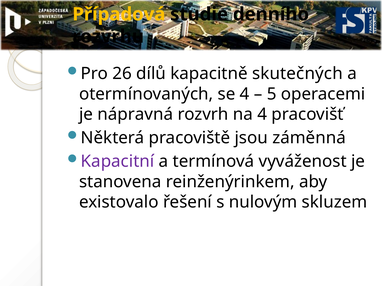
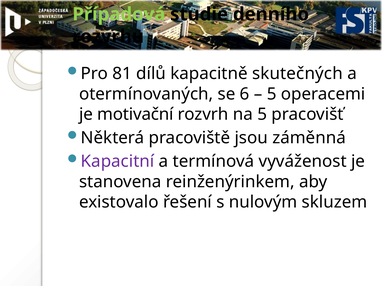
Případová colour: yellow -> light green
26: 26 -> 81
se 4: 4 -> 6
nápravná: nápravná -> motivační
na 4: 4 -> 5
